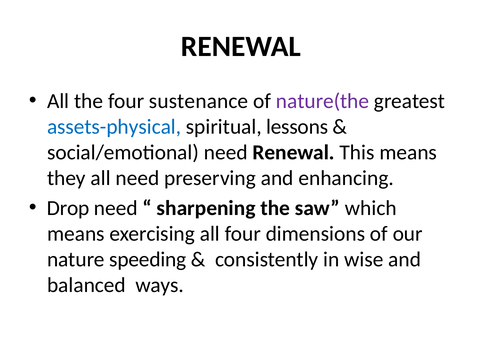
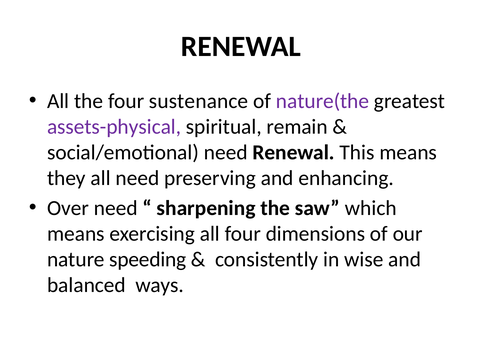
assets-physical colour: blue -> purple
lessons: lessons -> remain
Drop: Drop -> Over
